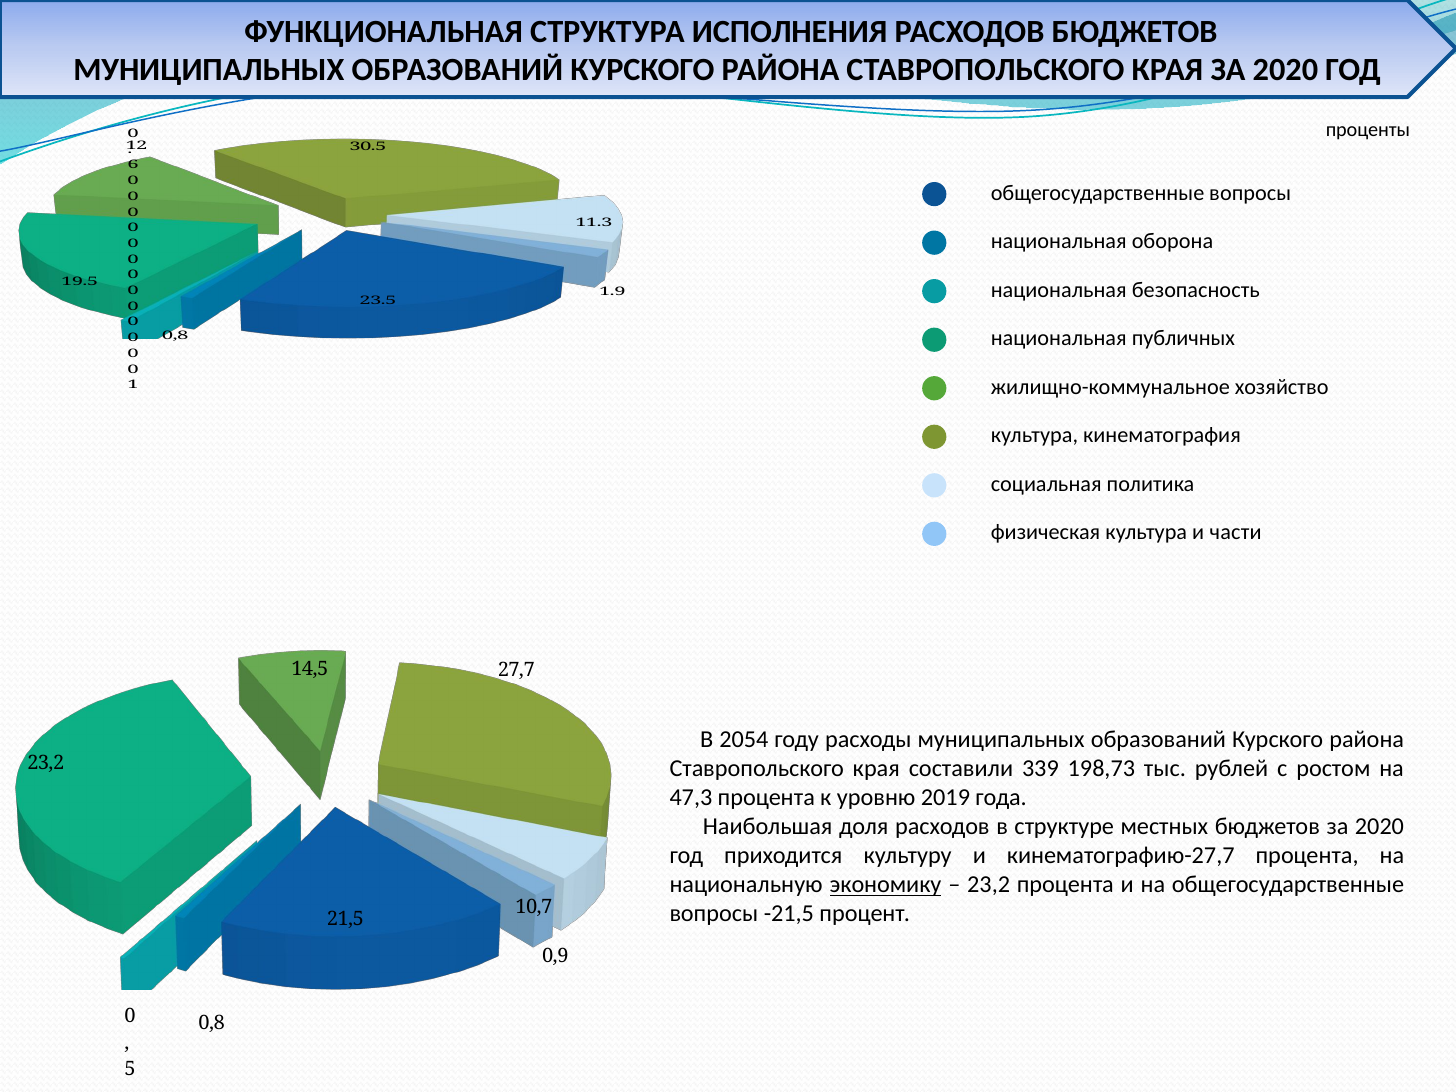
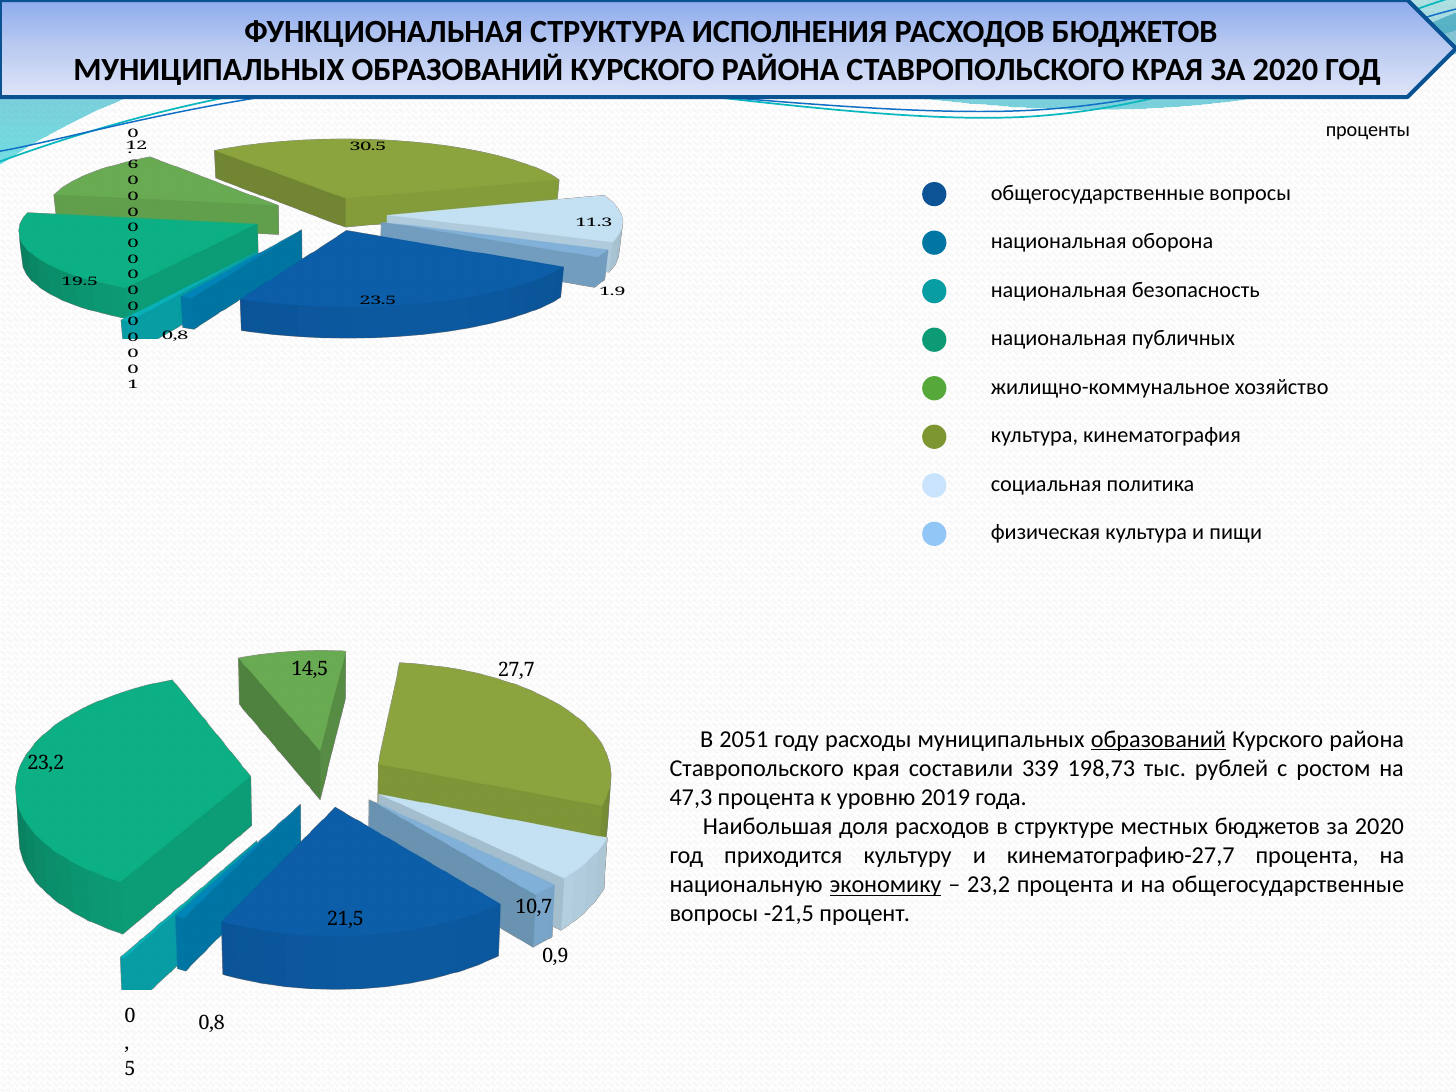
части: части -> пищи
2054: 2054 -> 2051
образований at (1158, 739) underline: none -> present
